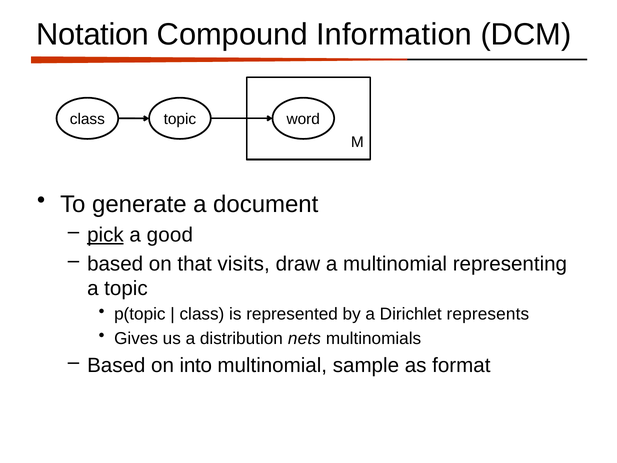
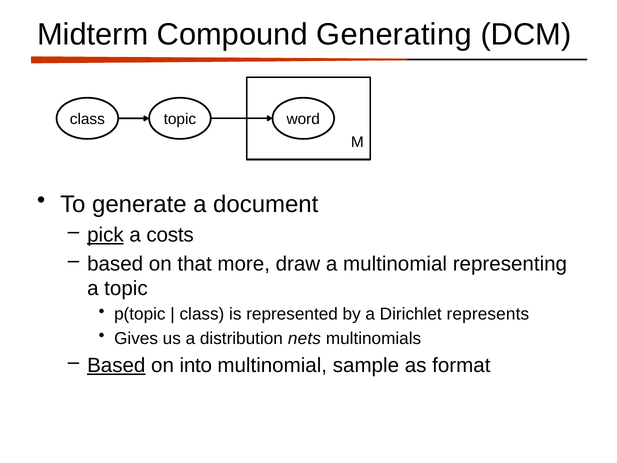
Notation: Notation -> Midterm
Information: Information -> Generating
good: good -> costs
visits: visits -> more
Based at (116, 365) underline: none -> present
